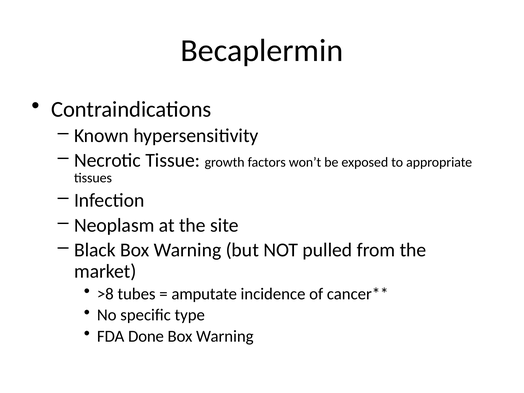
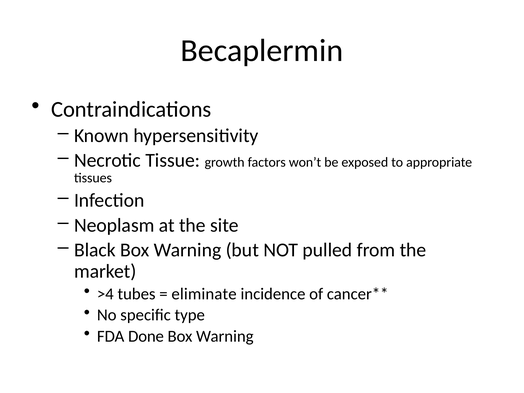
>8: >8 -> >4
amputate: amputate -> eliminate
